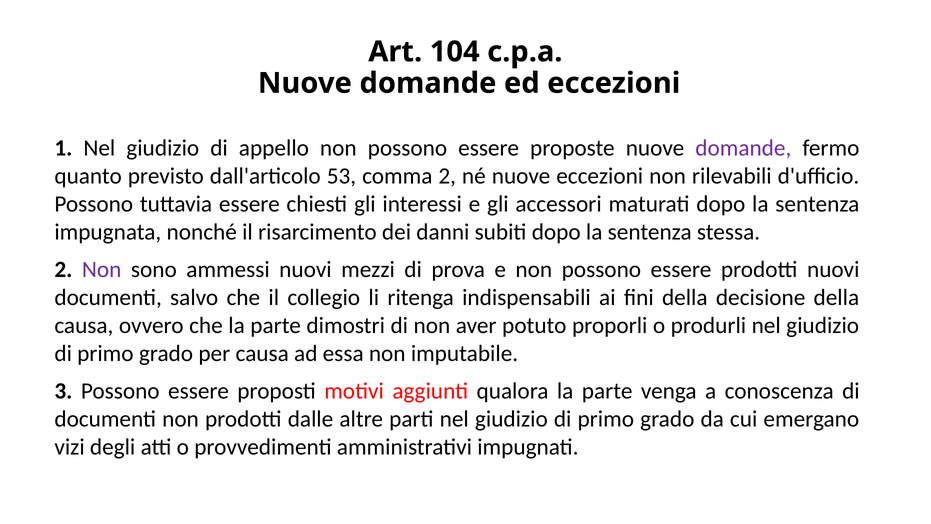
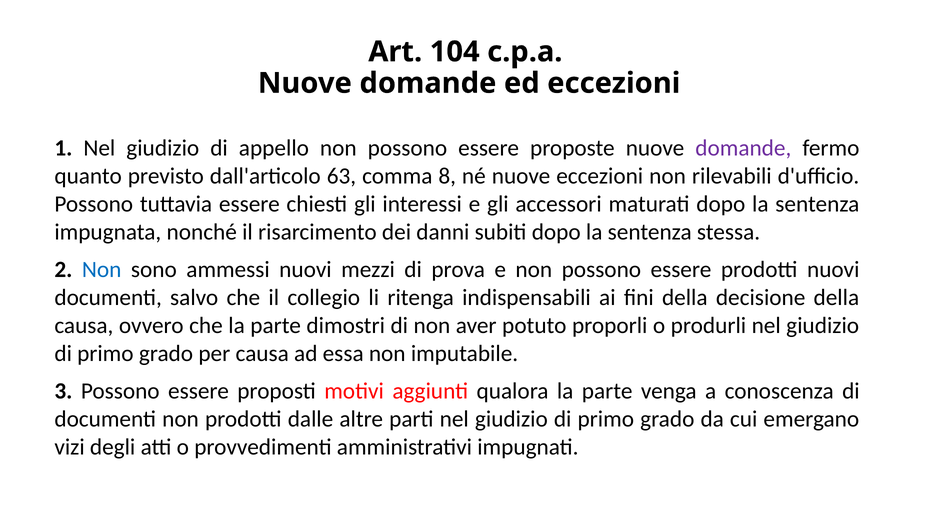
53: 53 -> 63
comma 2: 2 -> 8
Non at (102, 270) colour: purple -> blue
